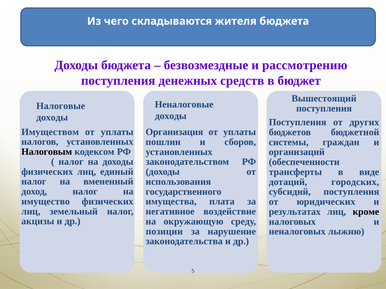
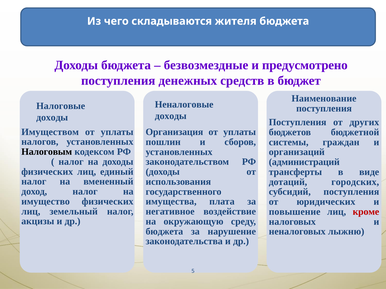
рассмотрению: рассмотрению -> предусмотрено
Вышестоящий: Вышестоящий -> Наименование
обеспеченности: обеспеченности -> администраций
результатах: результатах -> повышение
кроме colour: black -> red
позиции at (164, 232): позиции -> бюджета
